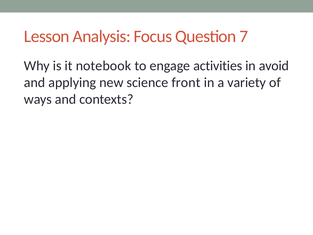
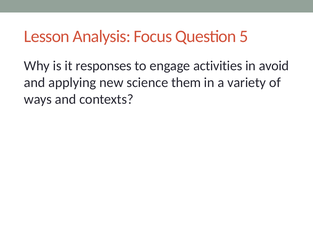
7: 7 -> 5
notebook: notebook -> responses
front: front -> them
